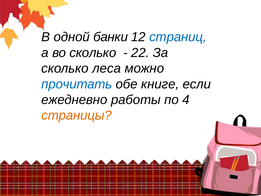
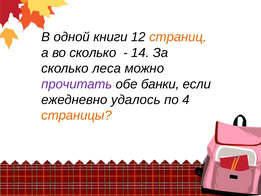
банки: банки -> книги
страниц colour: blue -> orange
22: 22 -> 14
прочитать colour: blue -> purple
книге: книге -> банки
работы: работы -> удалось
